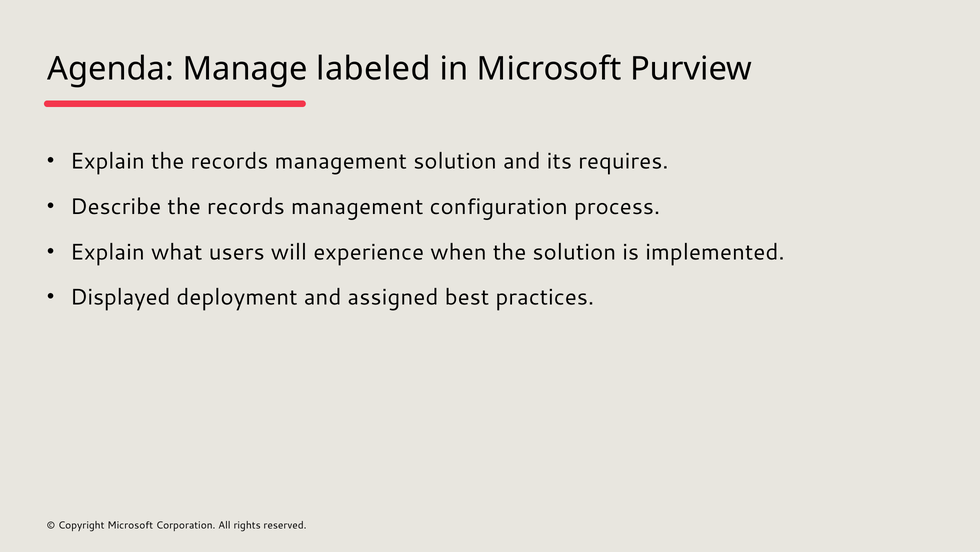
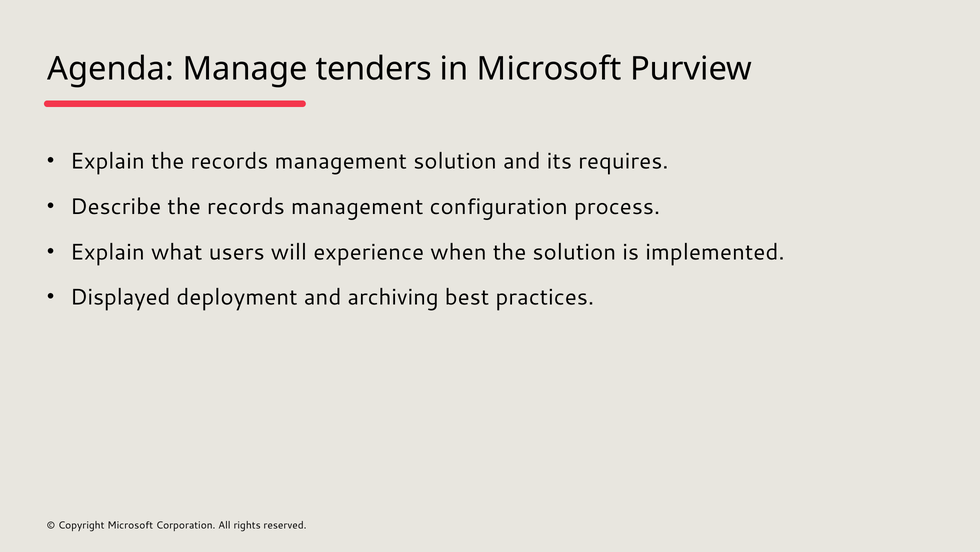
labeled: labeled -> tenders
assigned: assigned -> archiving
